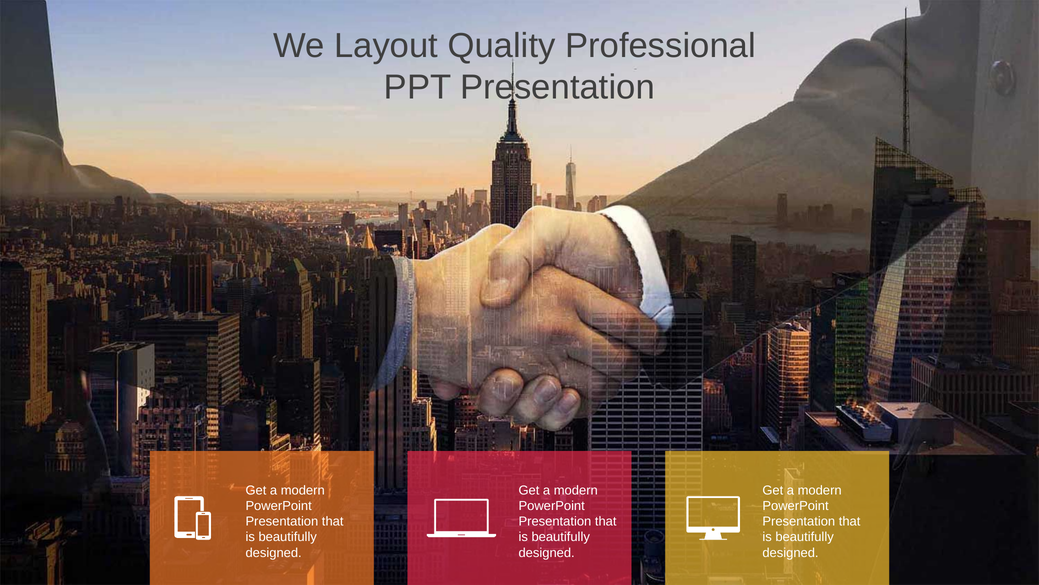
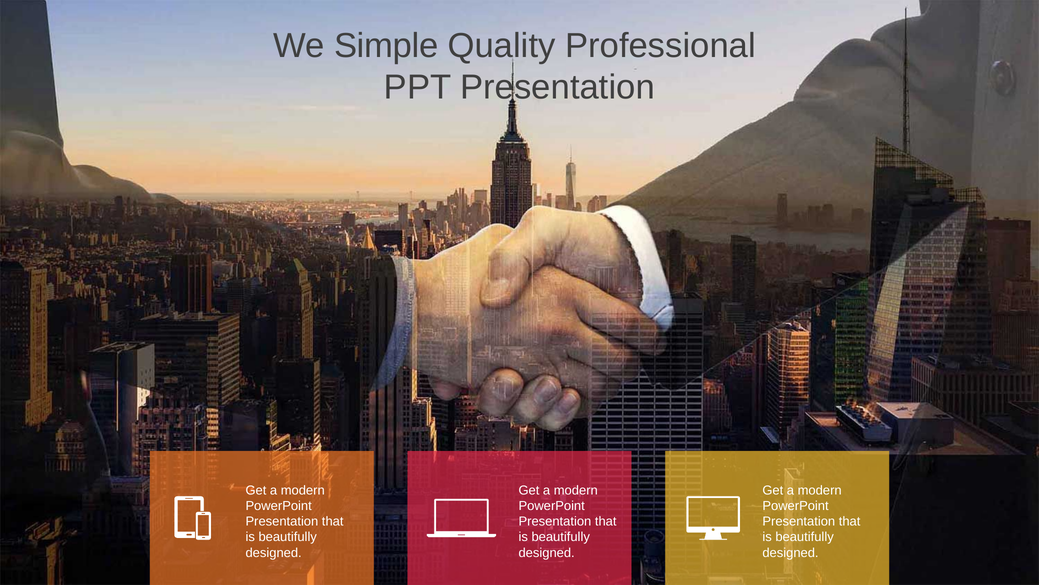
Layout: Layout -> Simple
